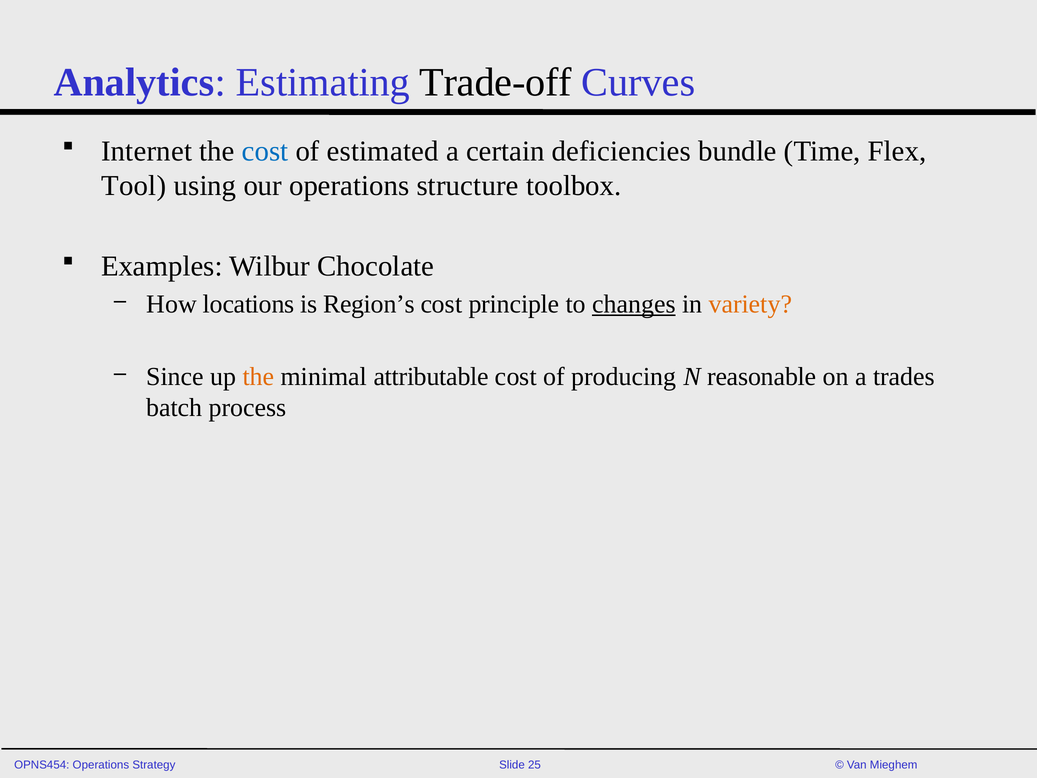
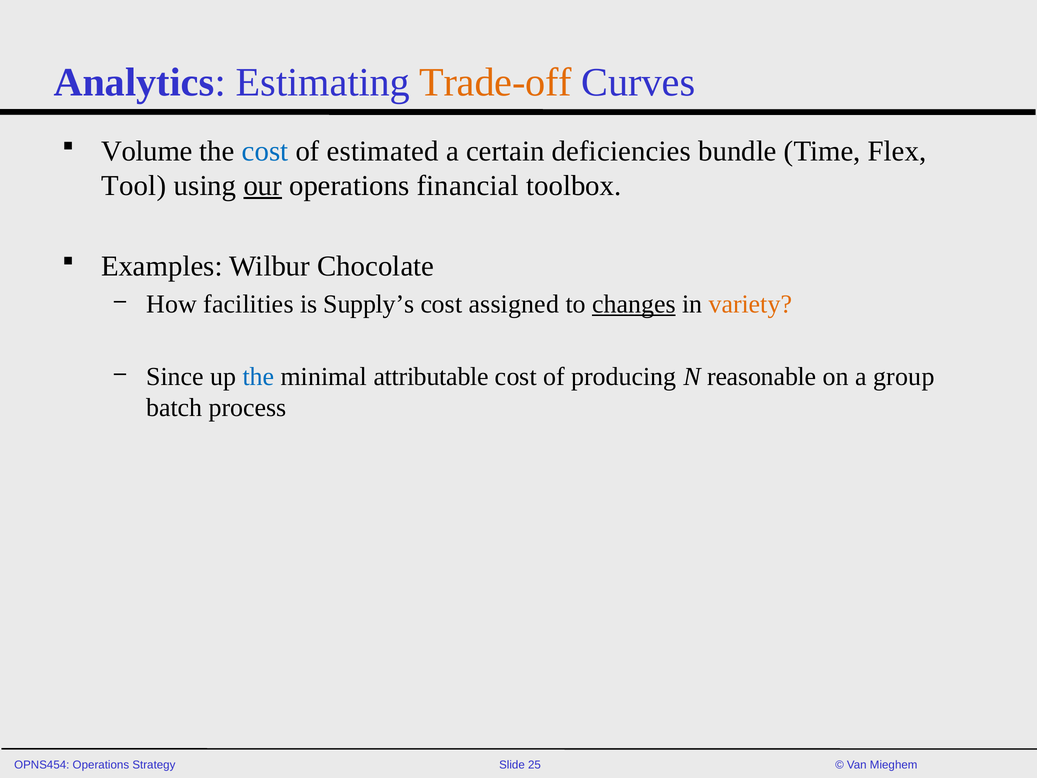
Trade-off colour: black -> orange
Internet: Internet -> Volume
our underline: none -> present
structure: structure -> financial
locations: locations -> facilities
Region’s: Region’s -> Supply’s
principle: principle -> assigned
the at (259, 377) colour: orange -> blue
trades: trades -> group
